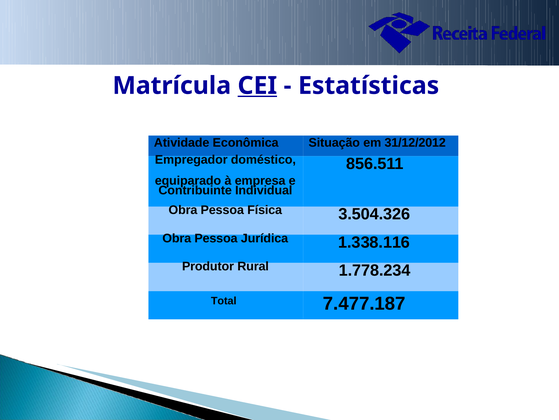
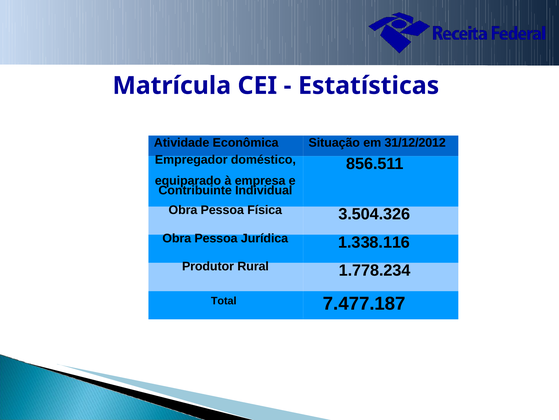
CEI underline: present -> none
